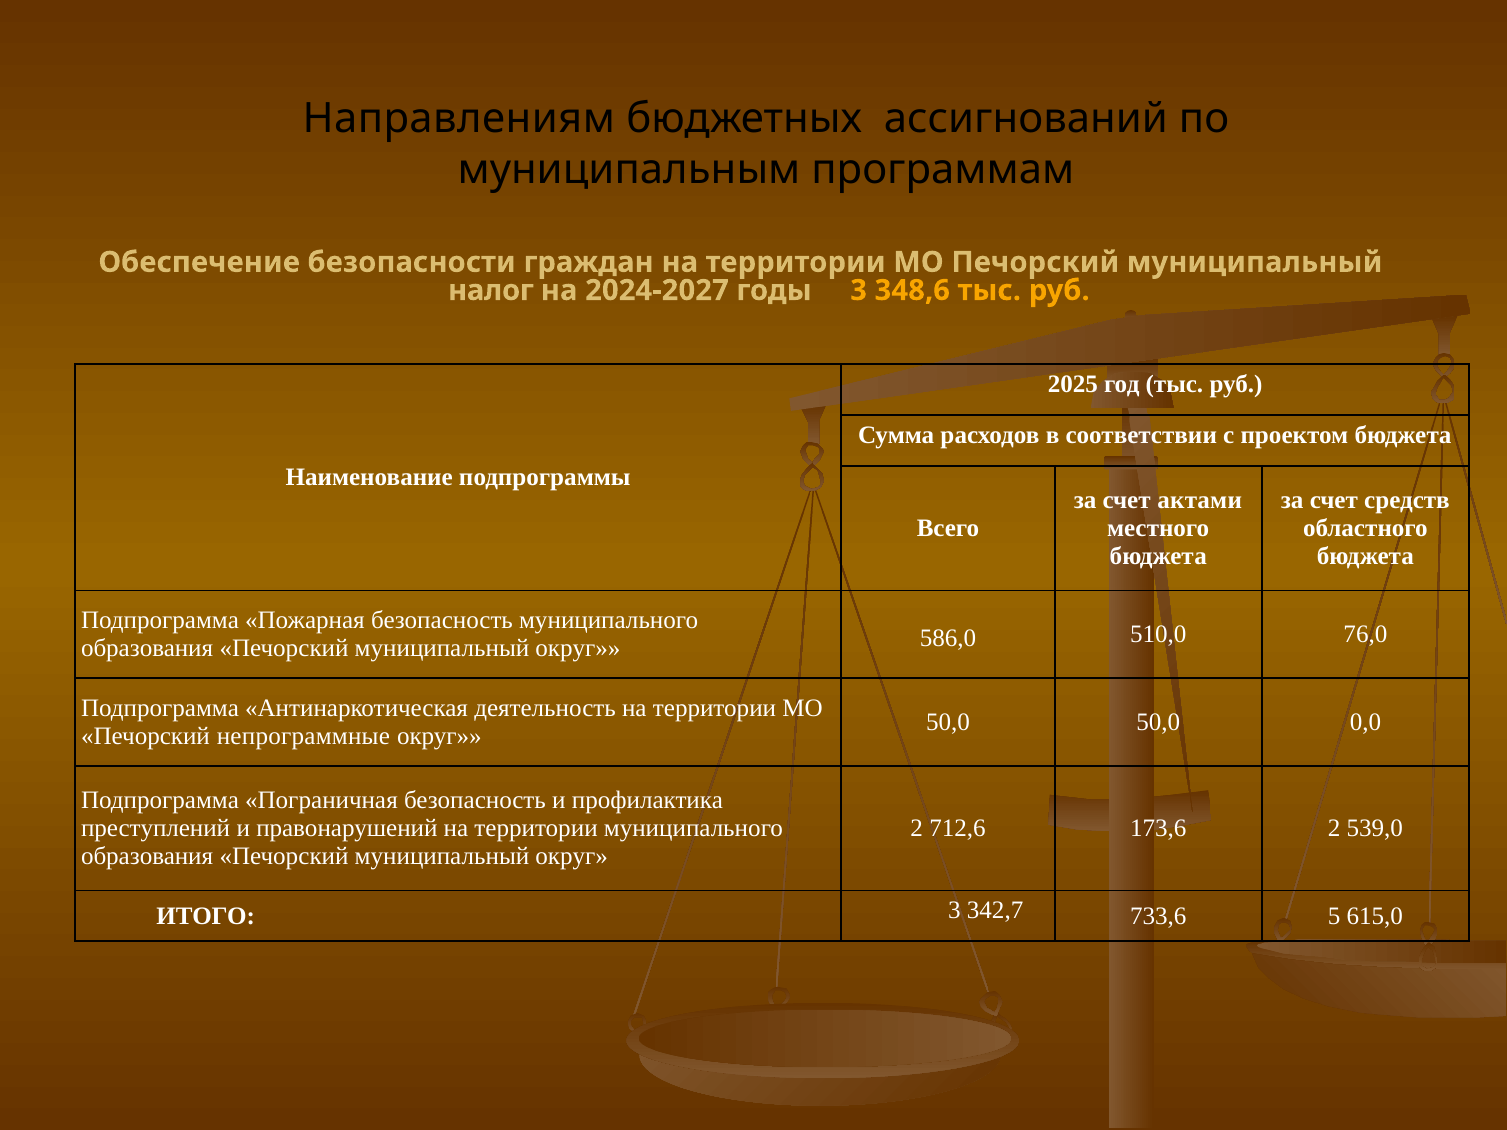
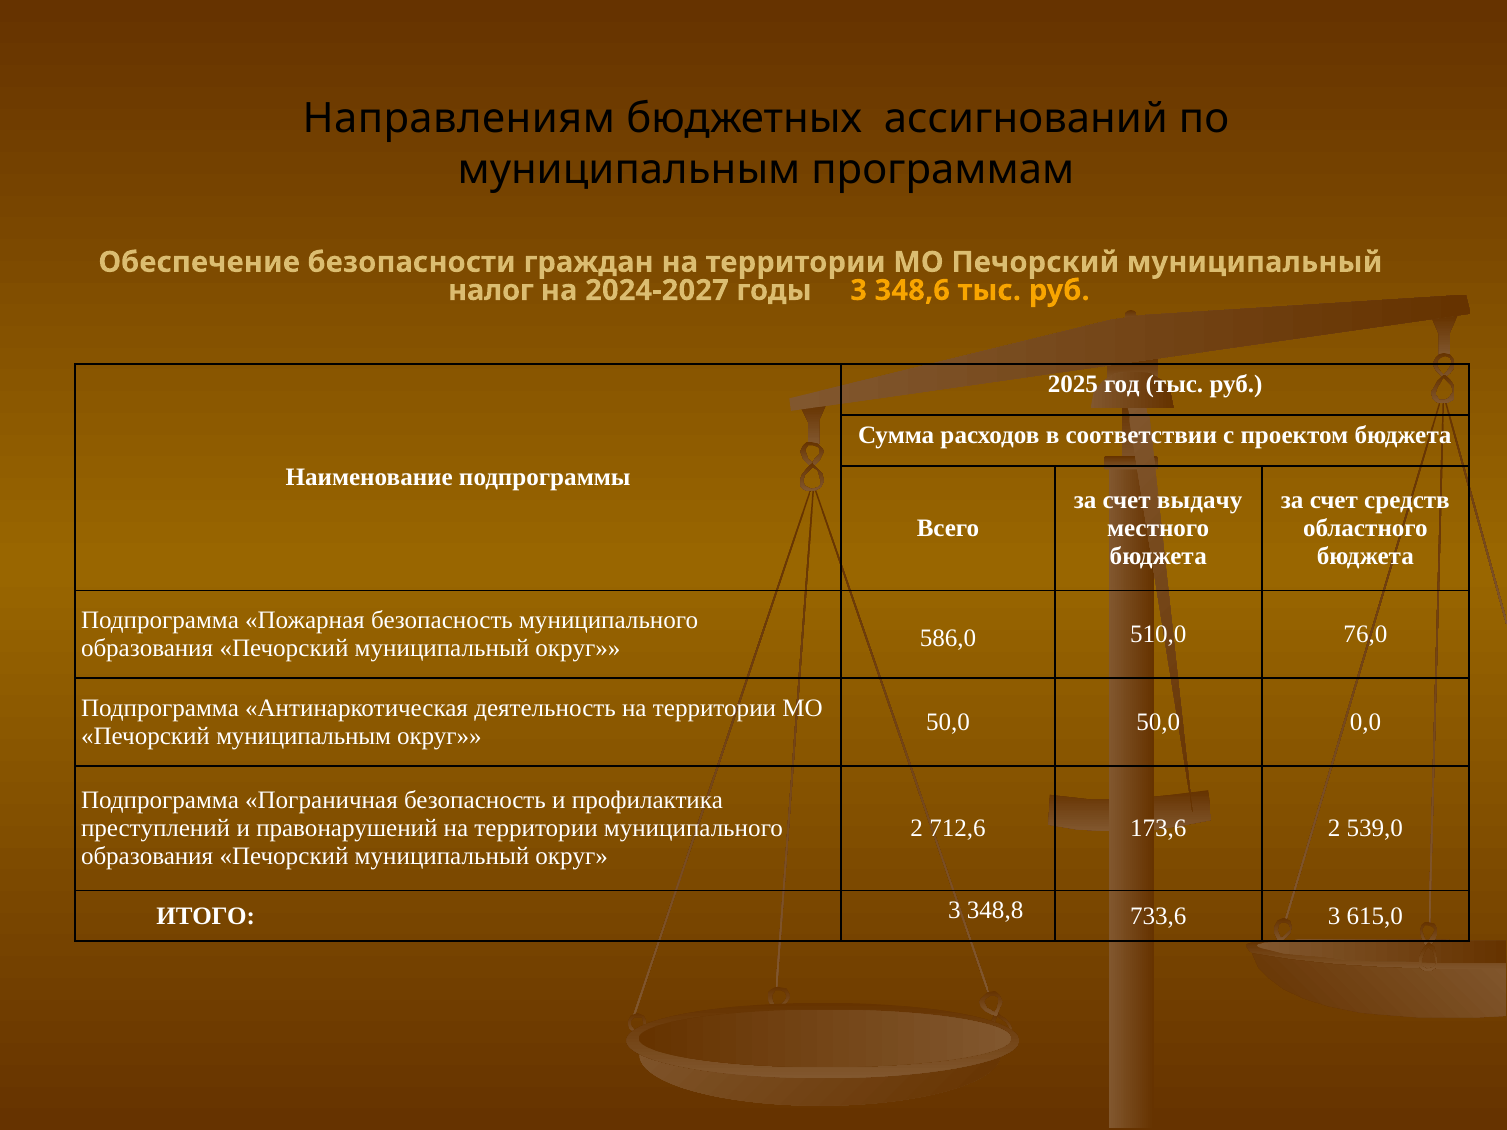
актами: актами -> выдачу
Печорский непрограммные: непрограммные -> муниципальным
342,7: 342,7 -> 348,8
733,6 5: 5 -> 3
